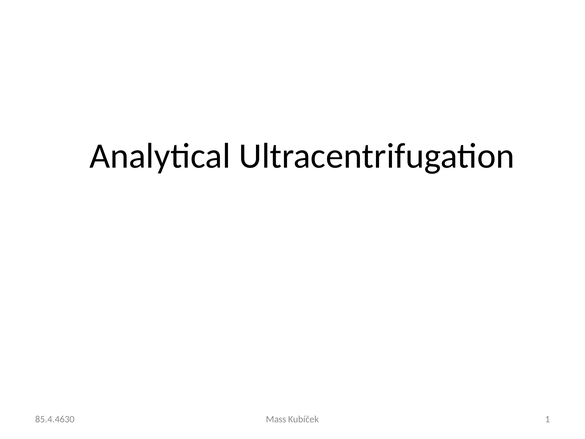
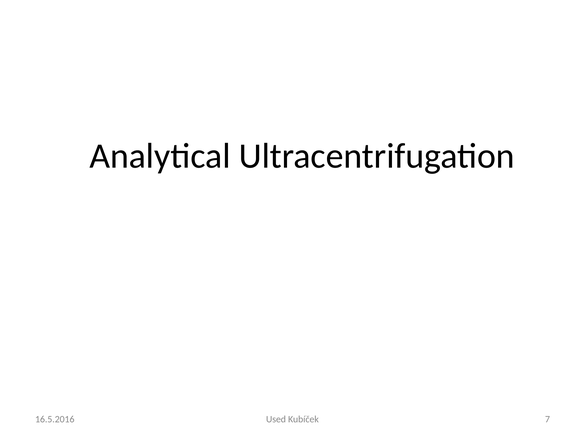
Mass: Mass -> Used
1: 1 -> 7
85.4.4630: 85.4.4630 -> 16.5.2016
